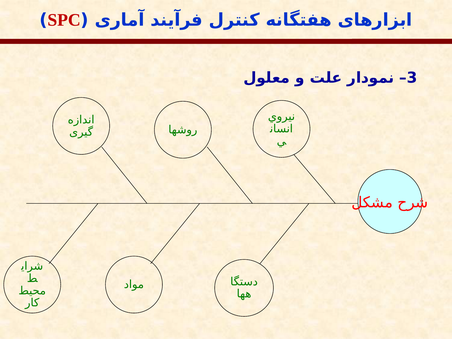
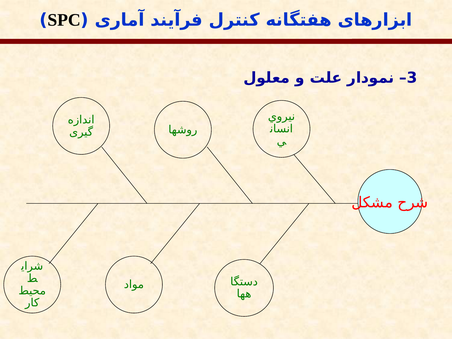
SPC colour: red -> black
